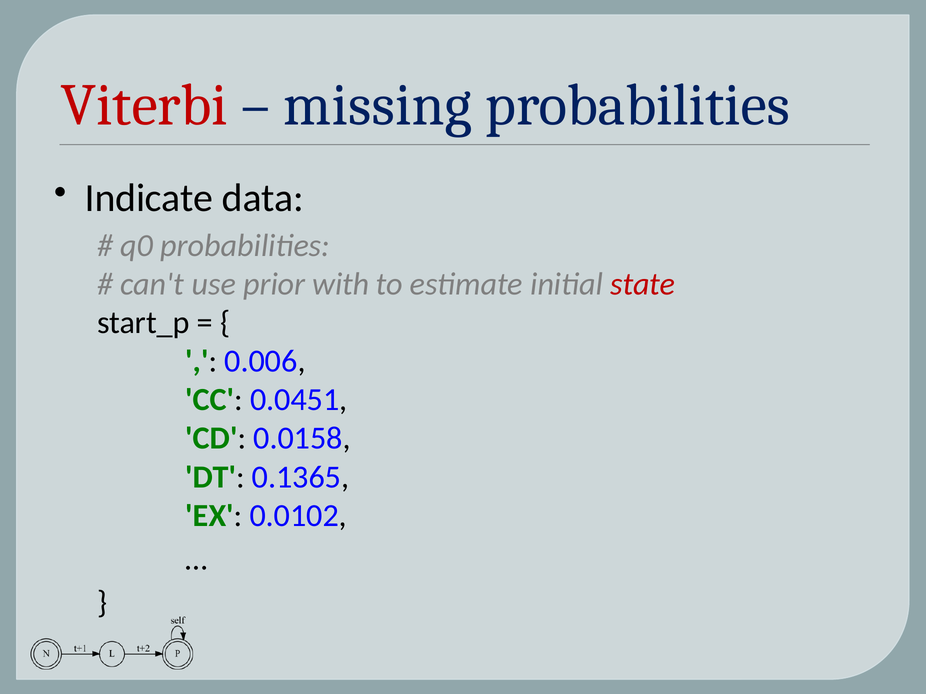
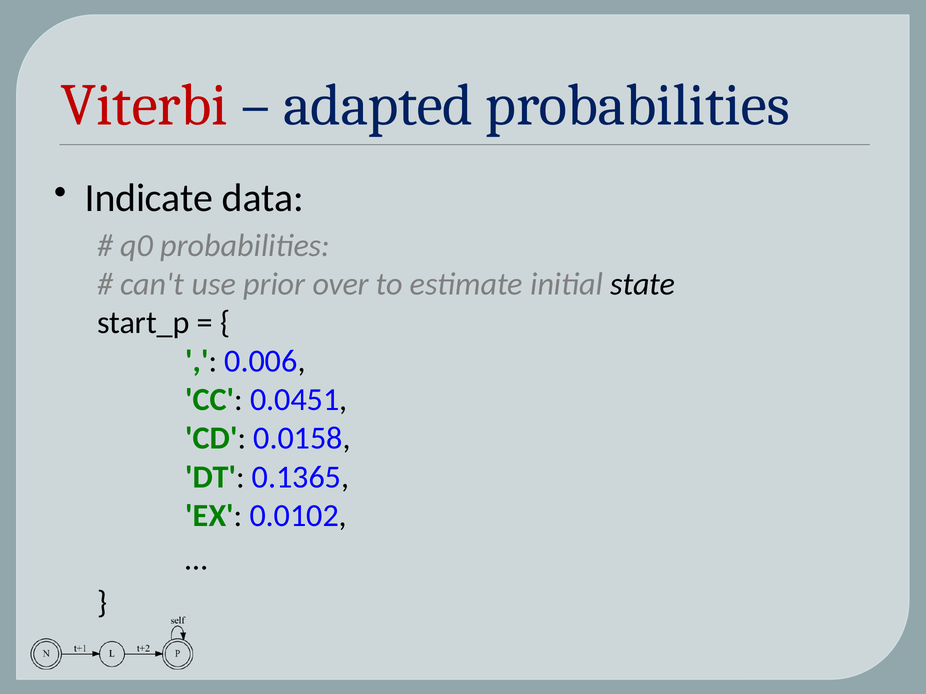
missing: missing -> adapted
with: with -> over
state colour: red -> black
